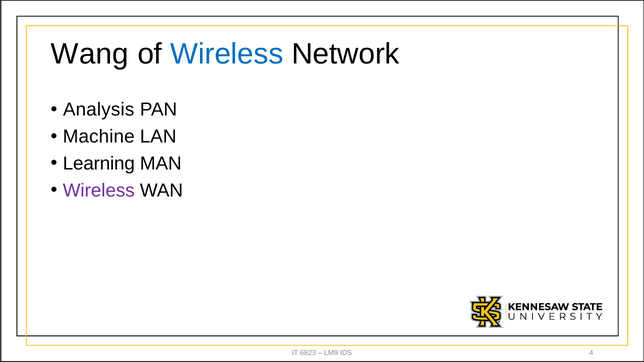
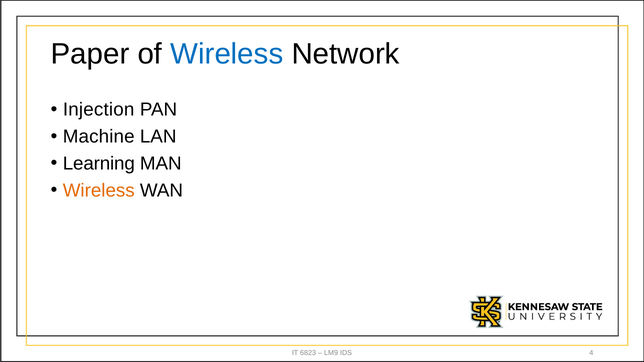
Wang: Wang -> Paper
Analysis: Analysis -> Injection
Wireless at (99, 191) colour: purple -> orange
